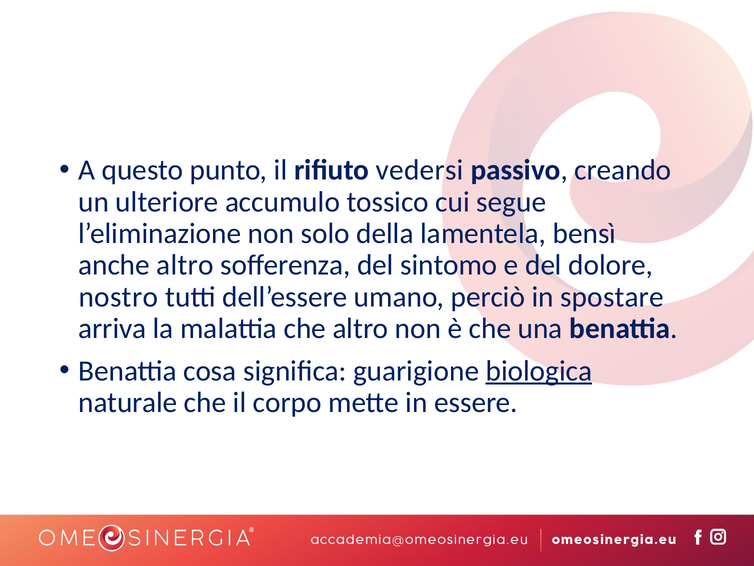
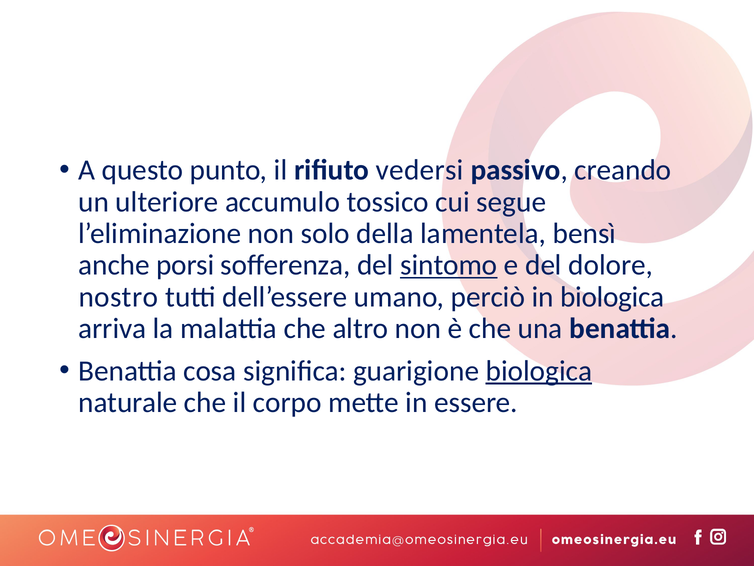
anche altro: altro -> porsi
sintomo underline: none -> present
in spostare: spostare -> biologica
